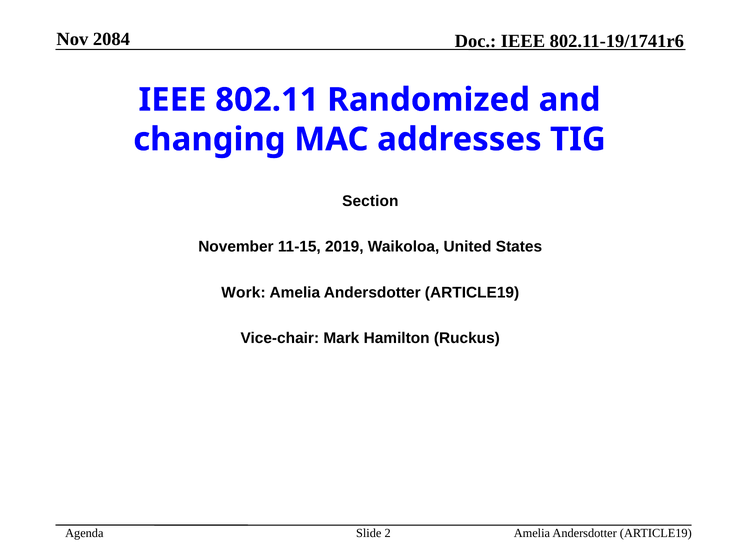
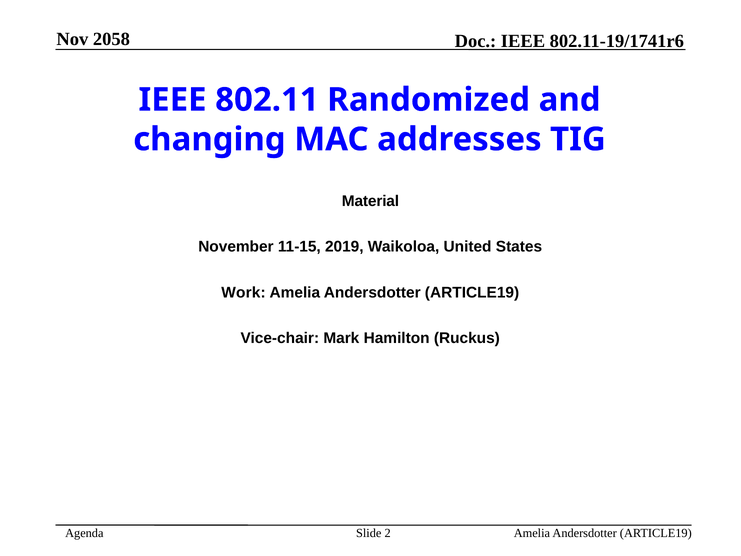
2084: 2084 -> 2058
Section: Section -> Material
